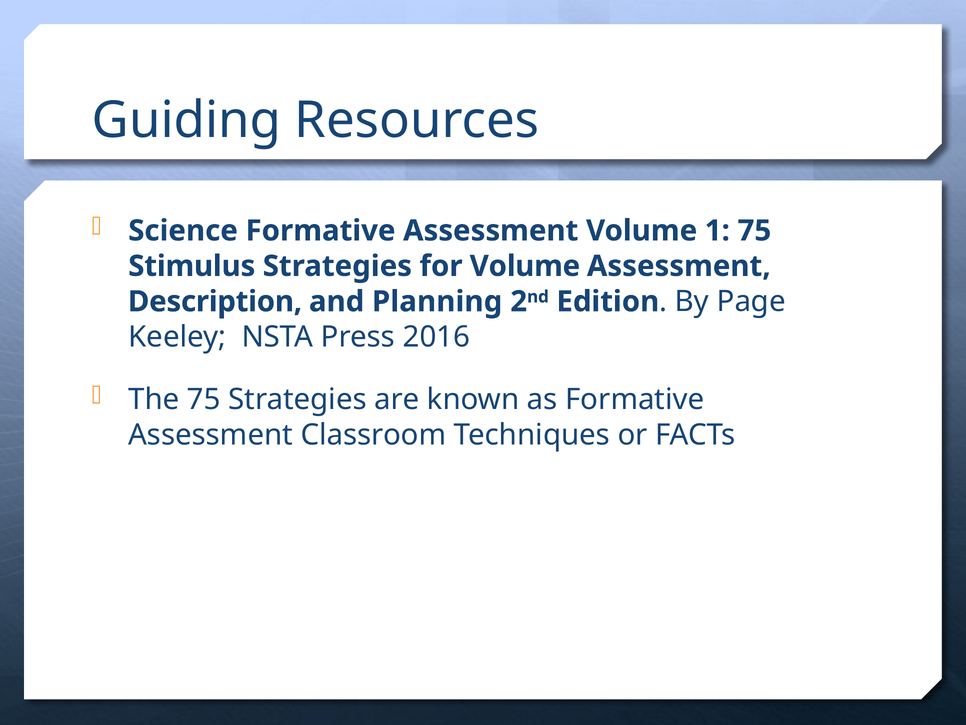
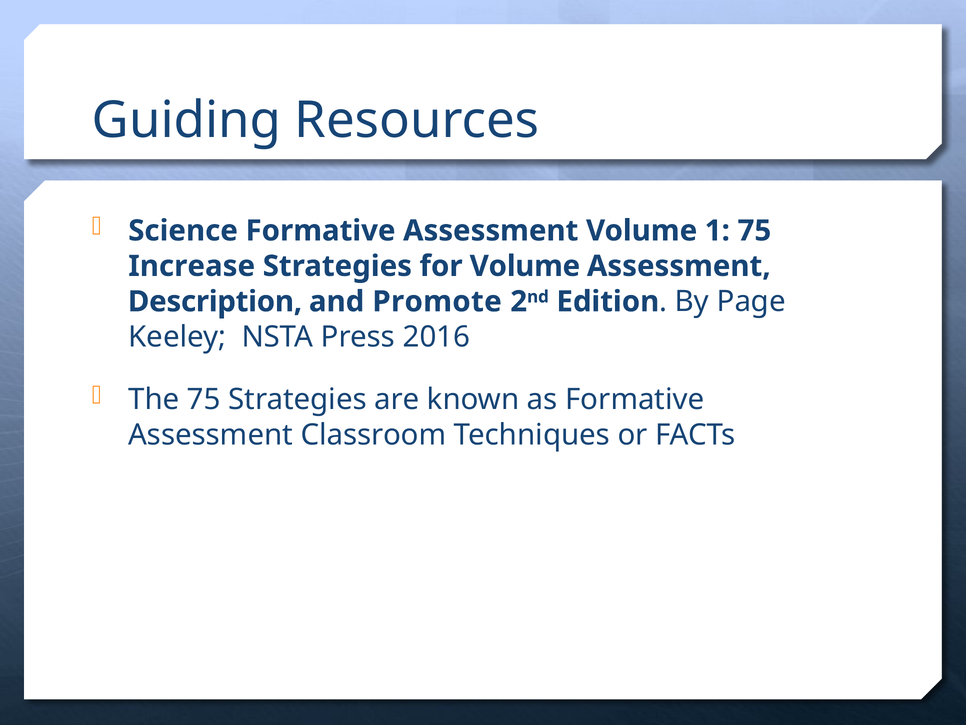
Stimulus: Stimulus -> Increase
Planning: Planning -> Promote
